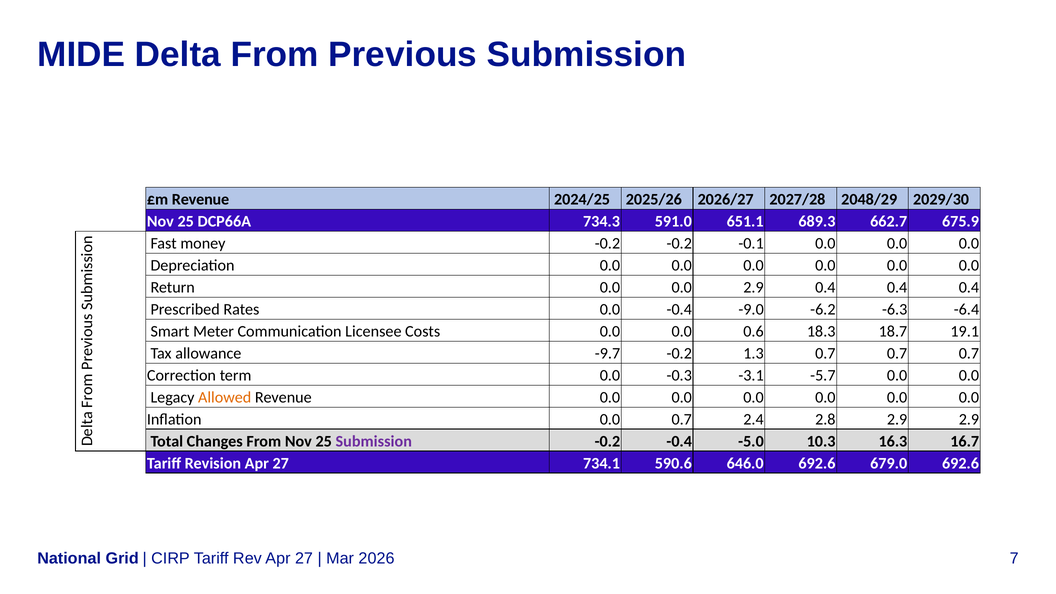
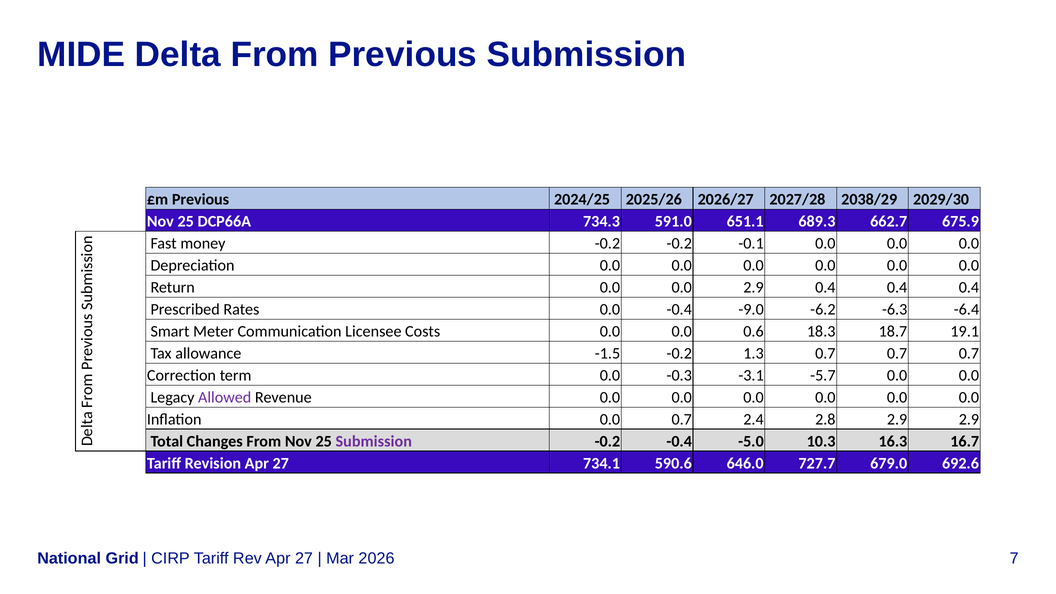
£m Revenue: Revenue -> Previous
2048/29: 2048/29 -> 2038/29
-9.7: -9.7 -> -1.5
Allowed colour: orange -> purple
646.0 692.6: 692.6 -> 727.7
